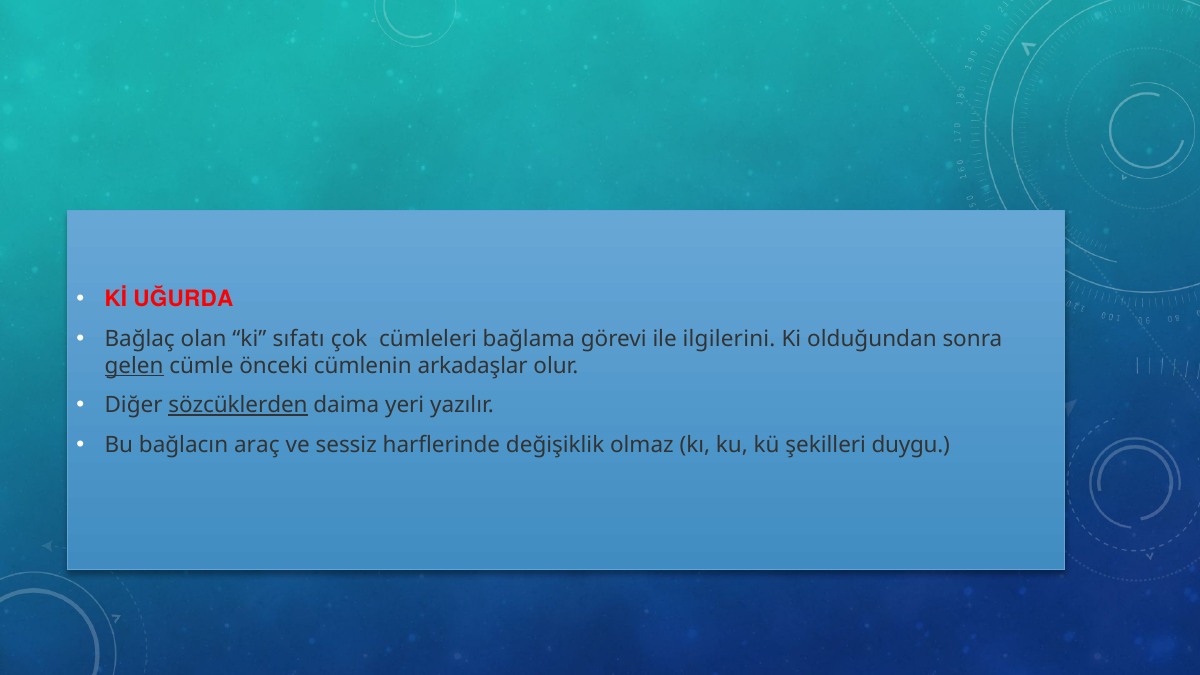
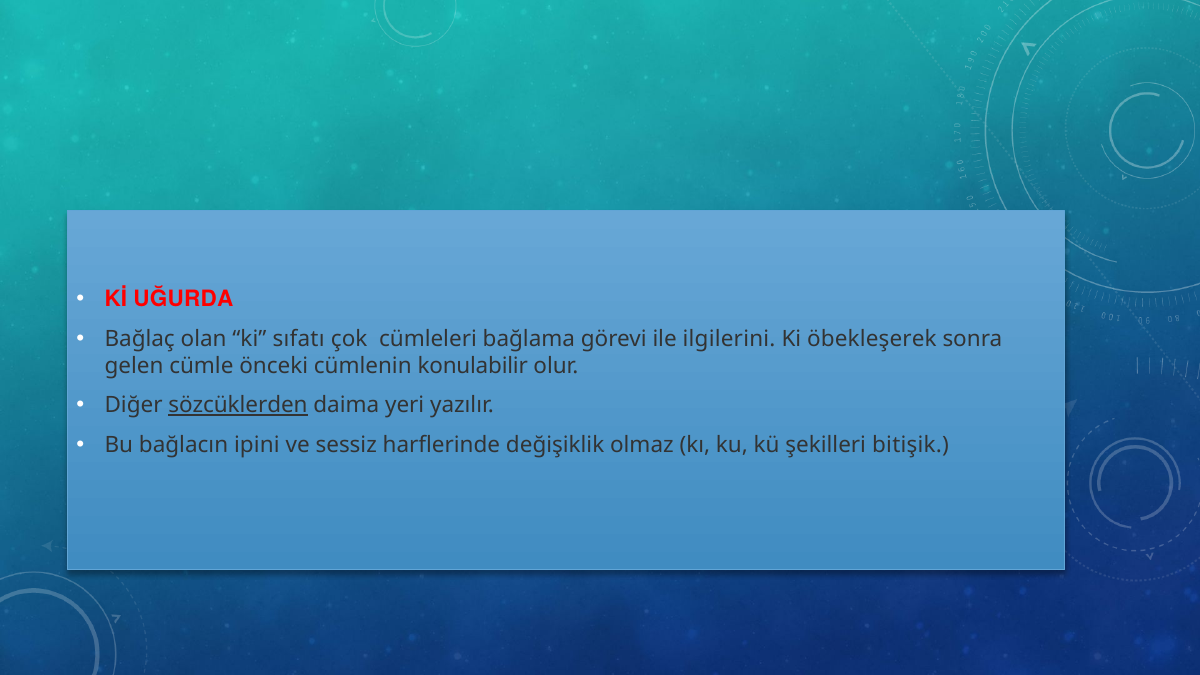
olduğundan: olduğundan -> öbekleşerek
gelen underline: present -> none
arkadaşlar: arkadaşlar -> konulabilir
araç: araç -> ipini
duygu: duygu -> bitişik
